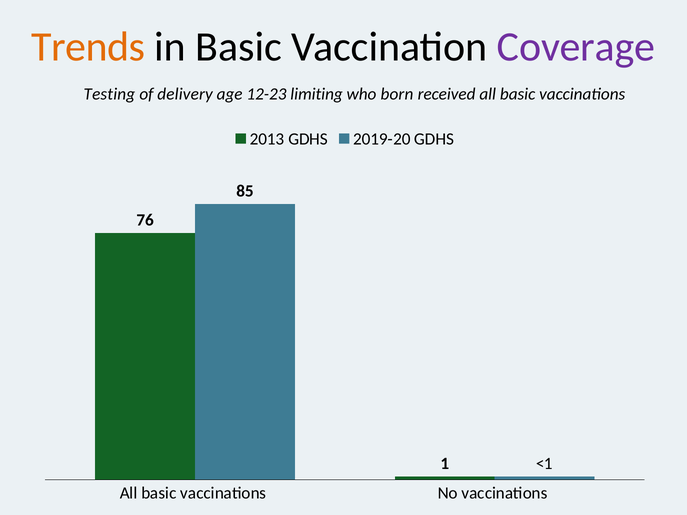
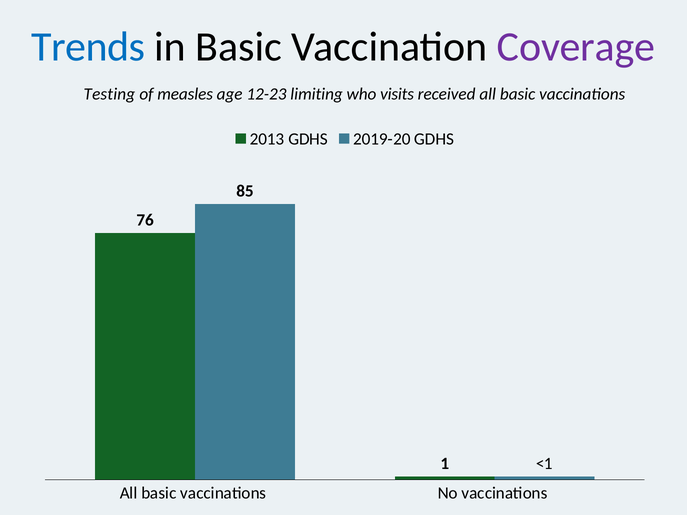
Trends colour: orange -> blue
delivery: delivery -> measles
born: born -> visits
